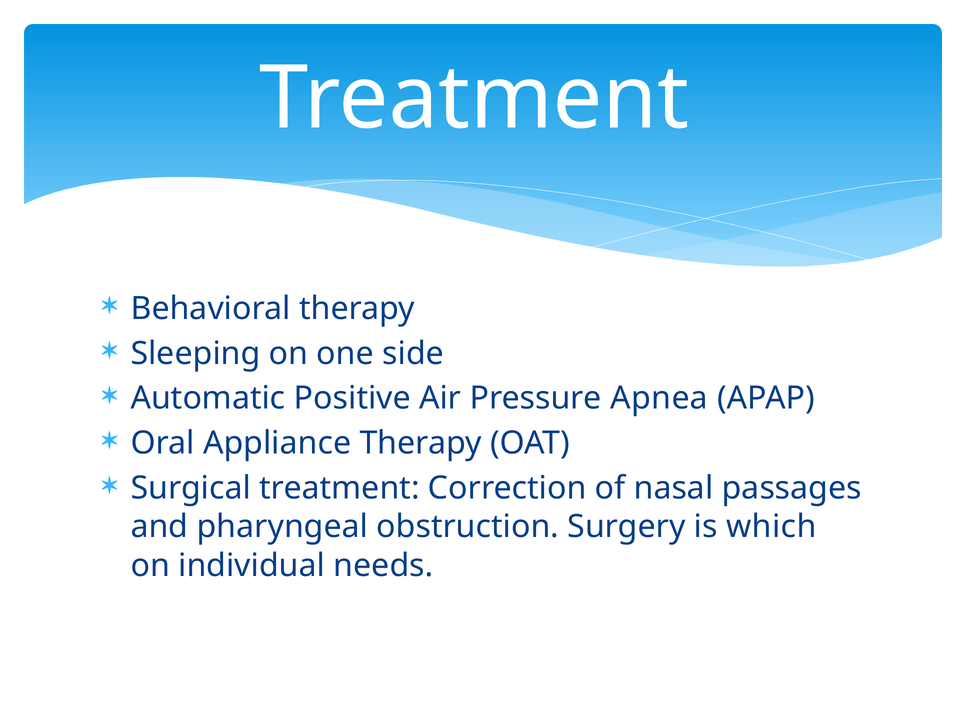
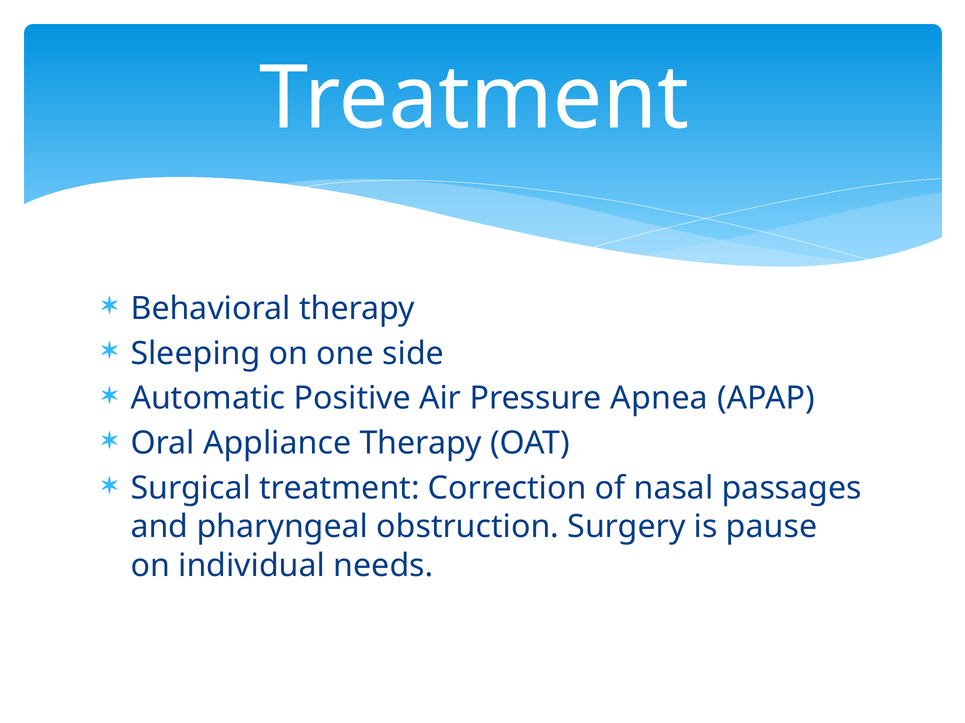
which: which -> pause
